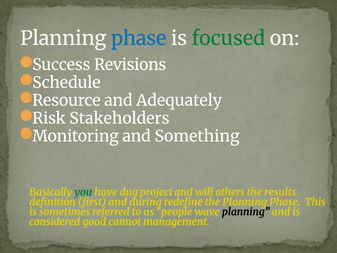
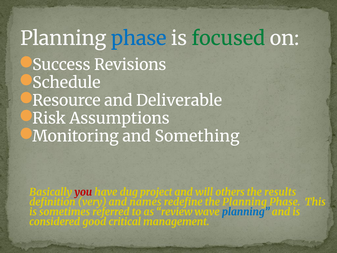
Adequately: Adequately -> Deliverable
Stakeholders: Stakeholders -> Assumptions
you colour: green -> red
first: first -> very
during: during -> names
people: people -> review
planning at (246, 212) colour: black -> blue
cannot: cannot -> critical
